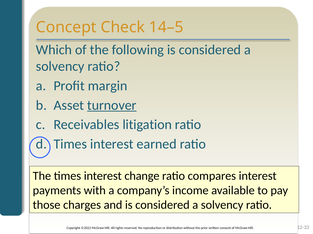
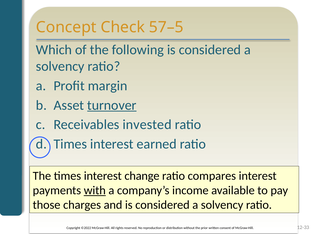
14–5: 14–5 -> 57–5
litigation: litigation -> invested
with underline: none -> present
